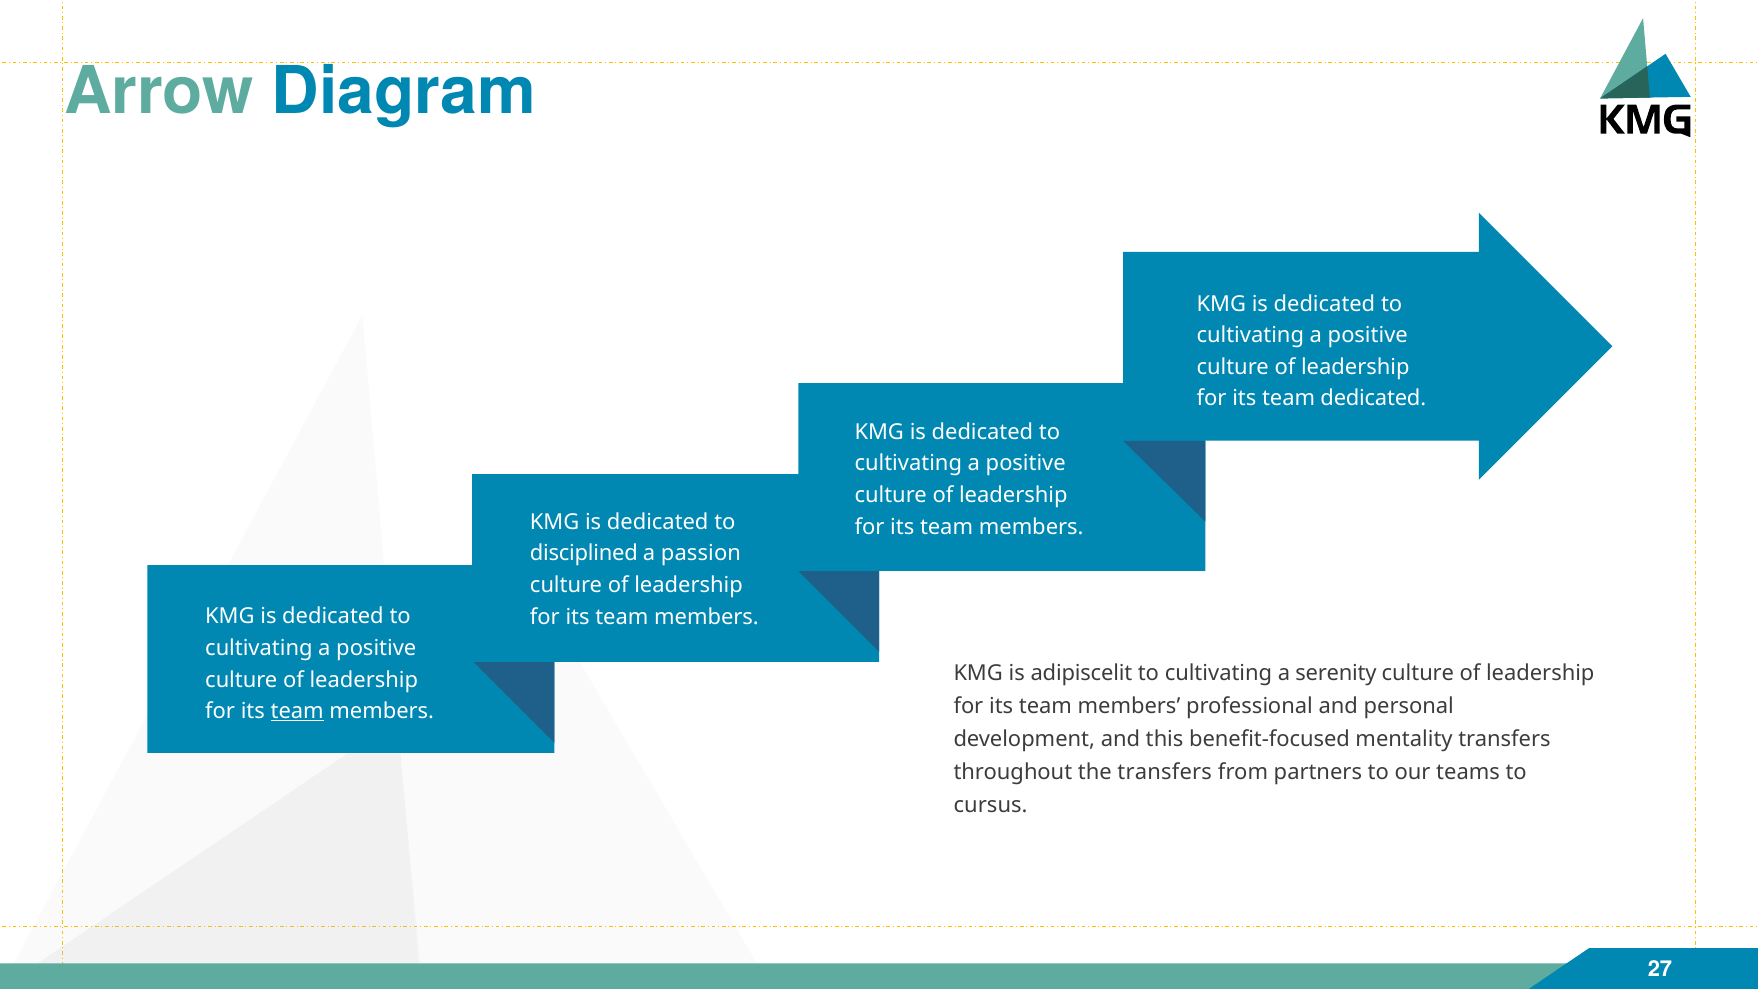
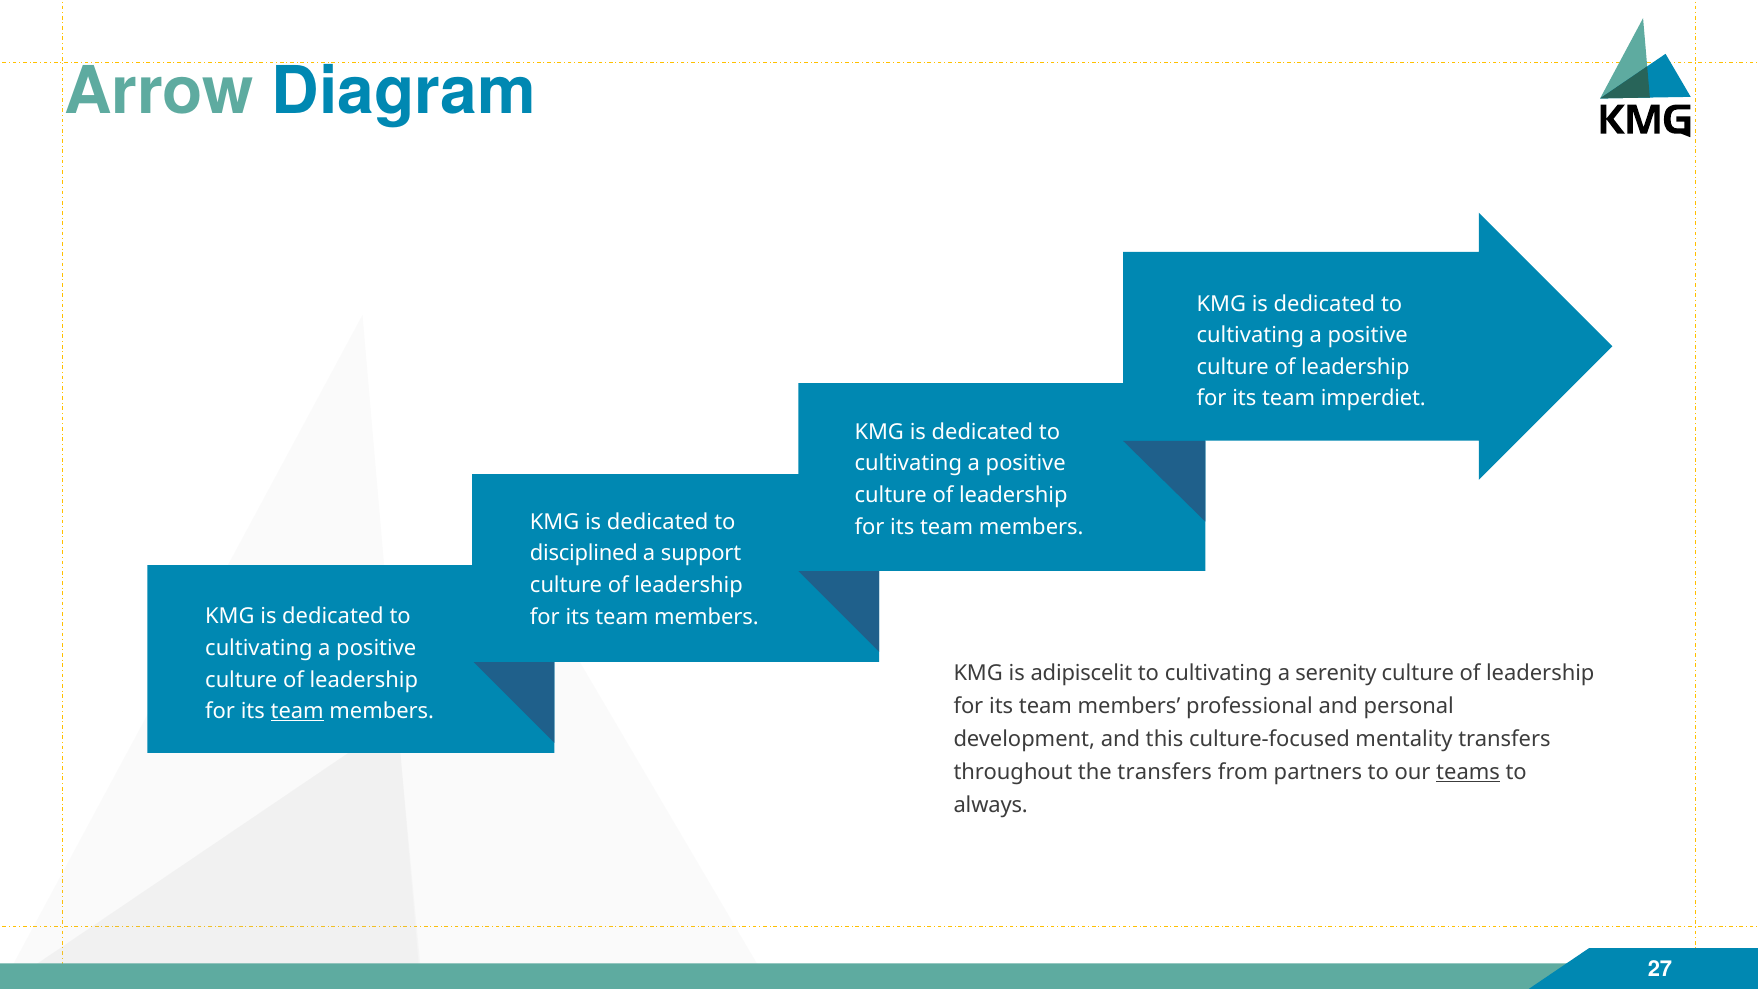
team dedicated: dedicated -> imperdiet
passion: passion -> support
benefit-focused: benefit-focused -> culture-focused
teams underline: none -> present
cursus: cursus -> always
